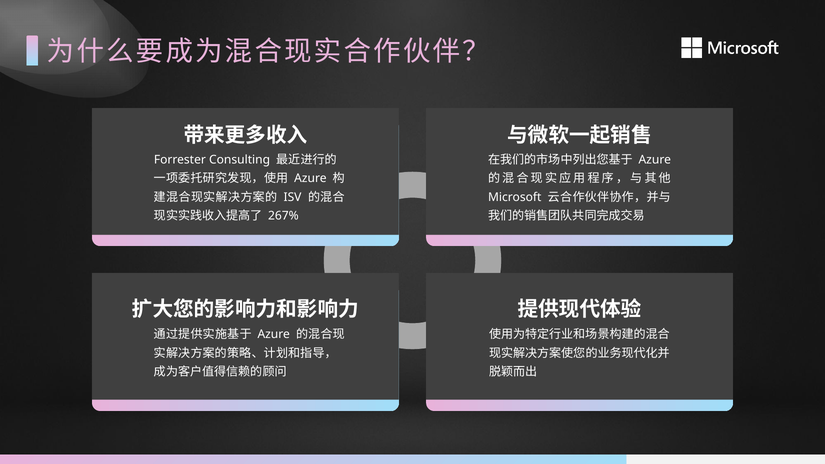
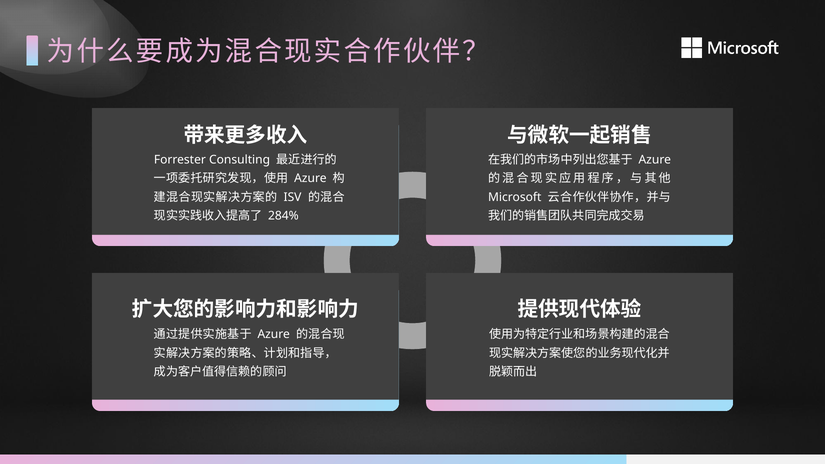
267%: 267% -> 284%
